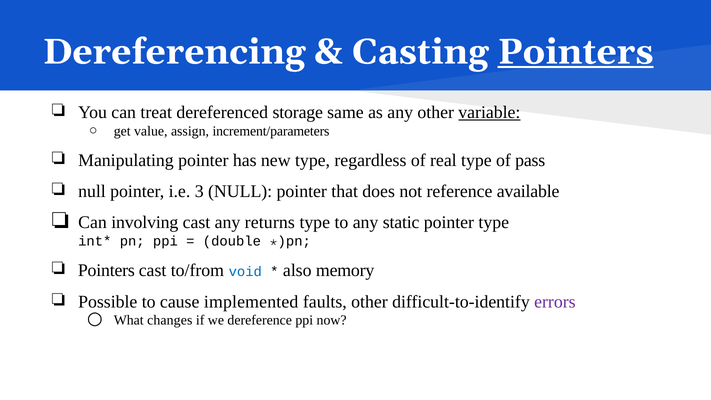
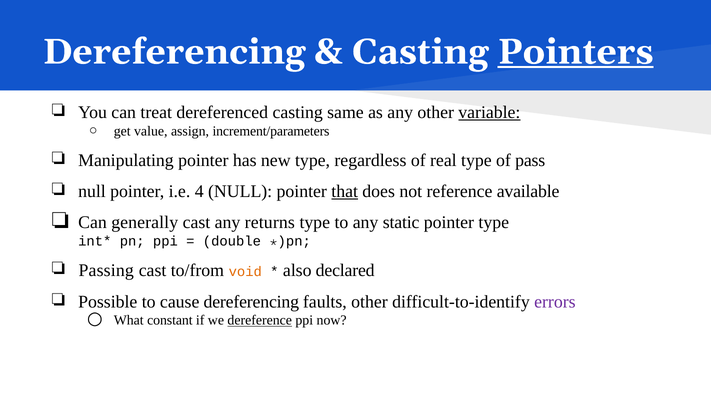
dereferenced storage: storage -> casting
3: 3 -> 4
that underline: none -> present
involving: involving -> generally
Pointers at (106, 270): Pointers -> Passing
void colour: blue -> orange
memory: memory -> declared
cause implemented: implemented -> dereferencing
changes: changes -> constant
dereference underline: none -> present
